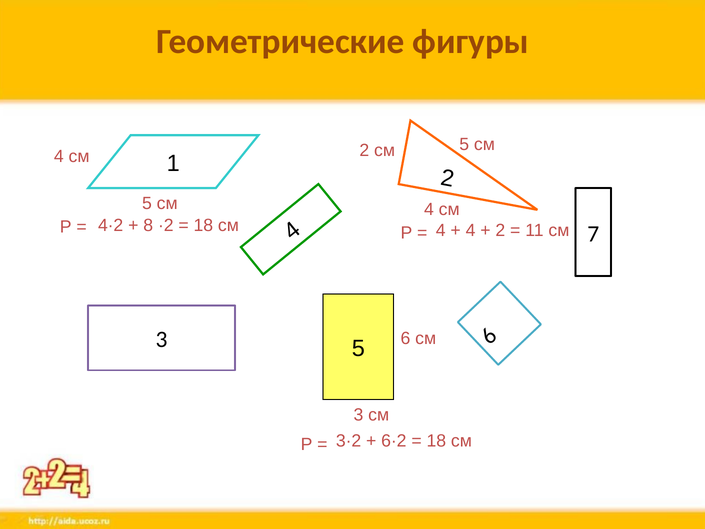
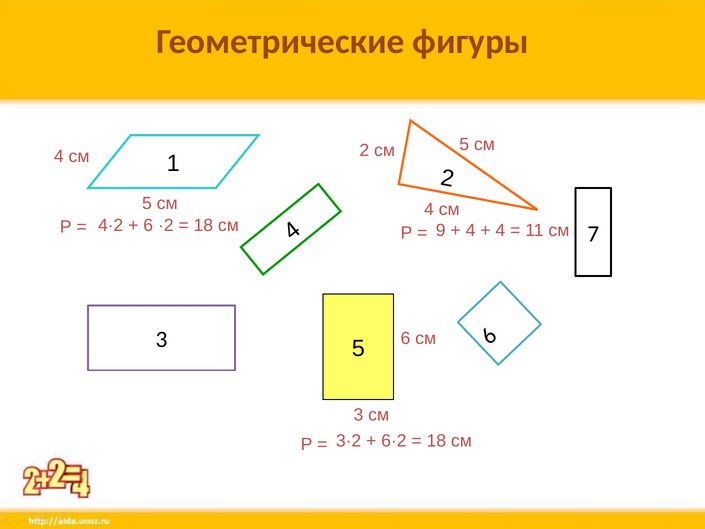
8 at (148, 225): 8 -> 6
18 см 4: 4 -> 9
2 at (500, 230): 2 -> 4
